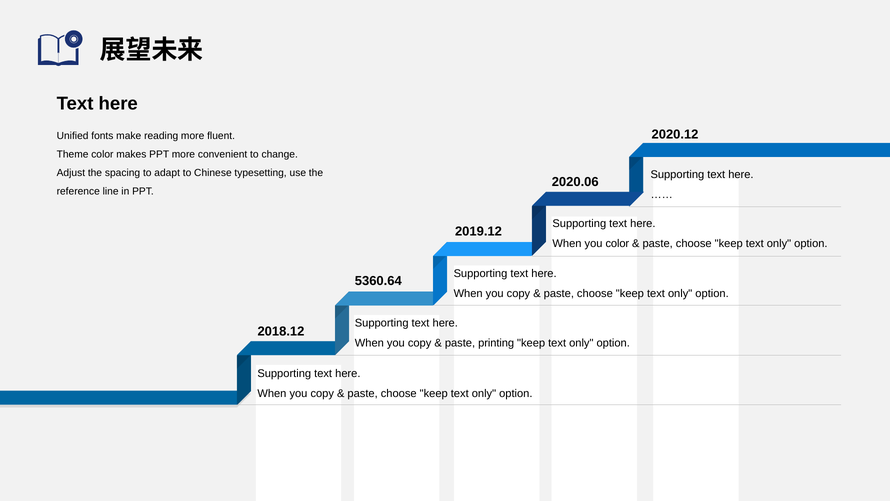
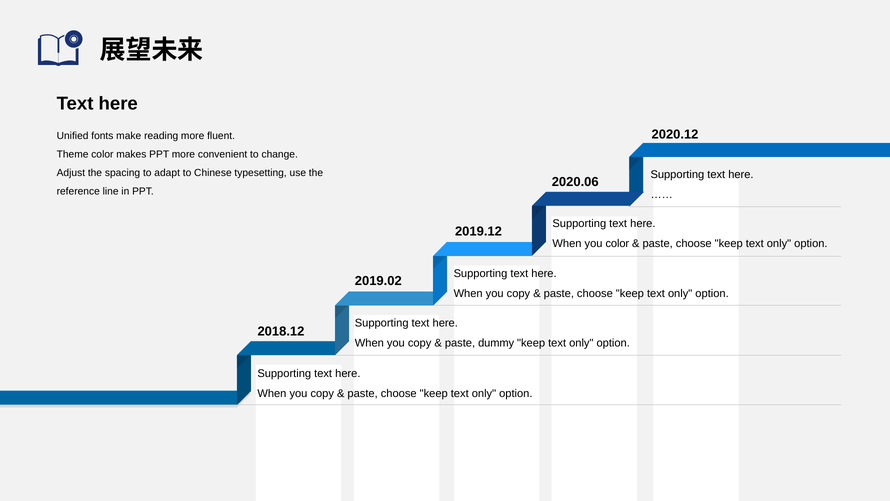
5360.64: 5360.64 -> 2019.02
printing: printing -> dummy
